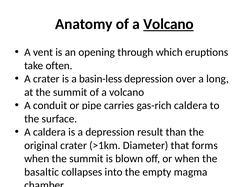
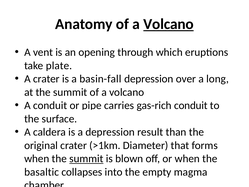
often: often -> plate
basin-less: basin-less -> basin-fall
gas-rich caldera: caldera -> conduit
summit at (86, 158) underline: none -> present
